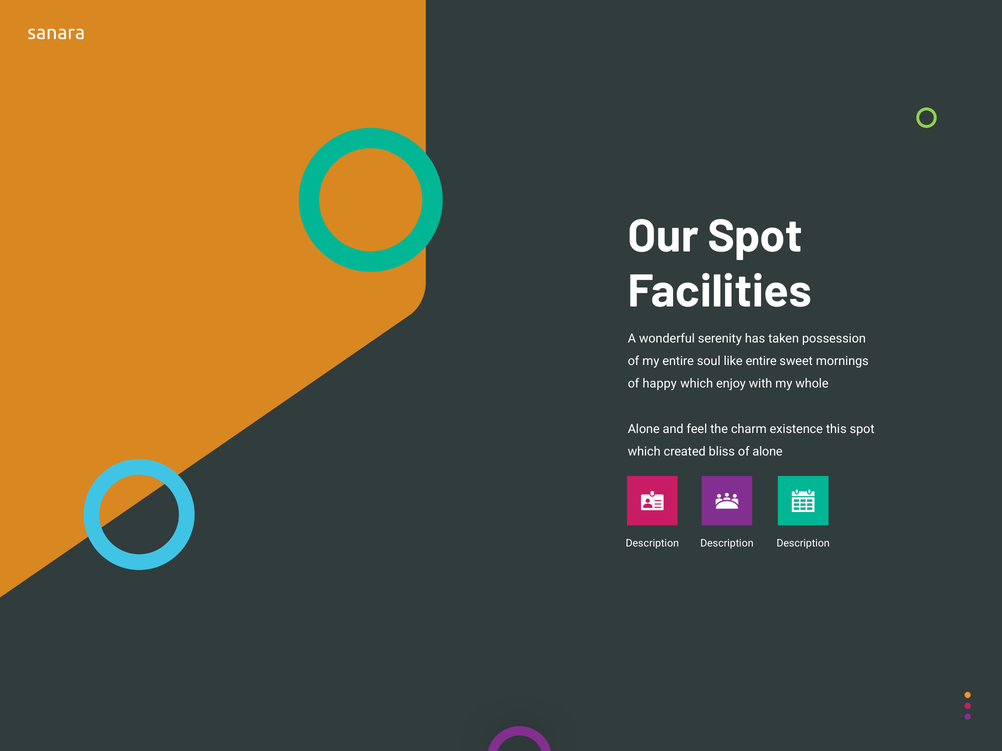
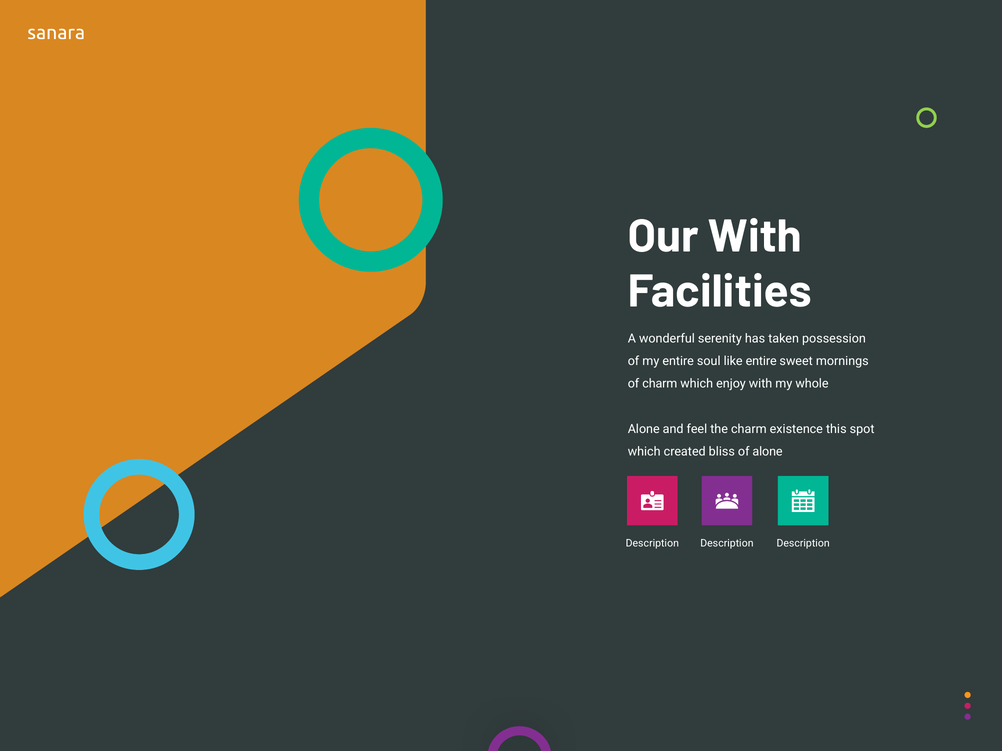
Our Spot: Spot -> With
of happy: happy -> charm
